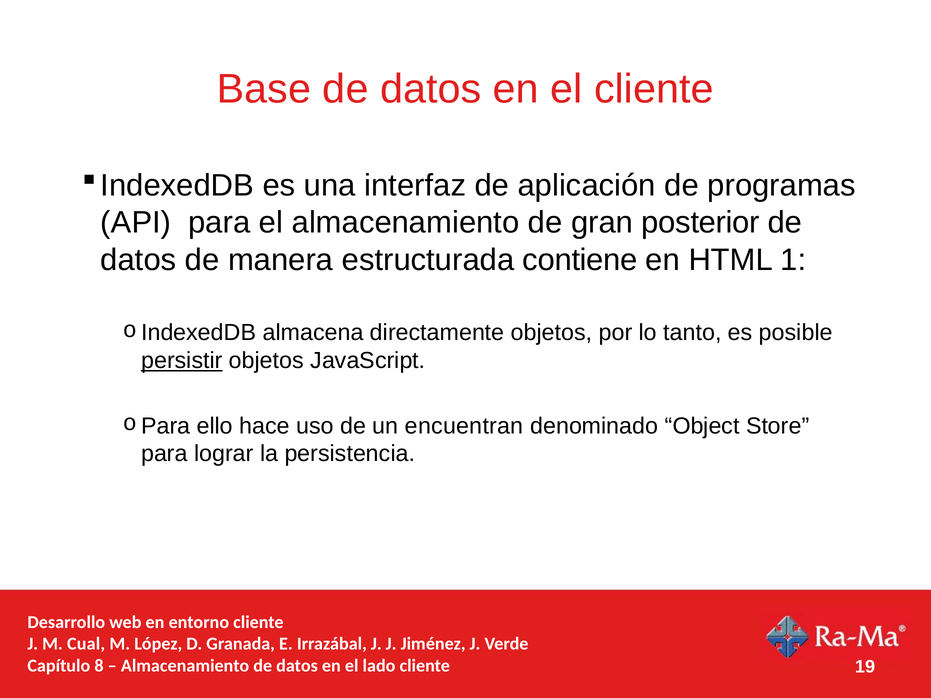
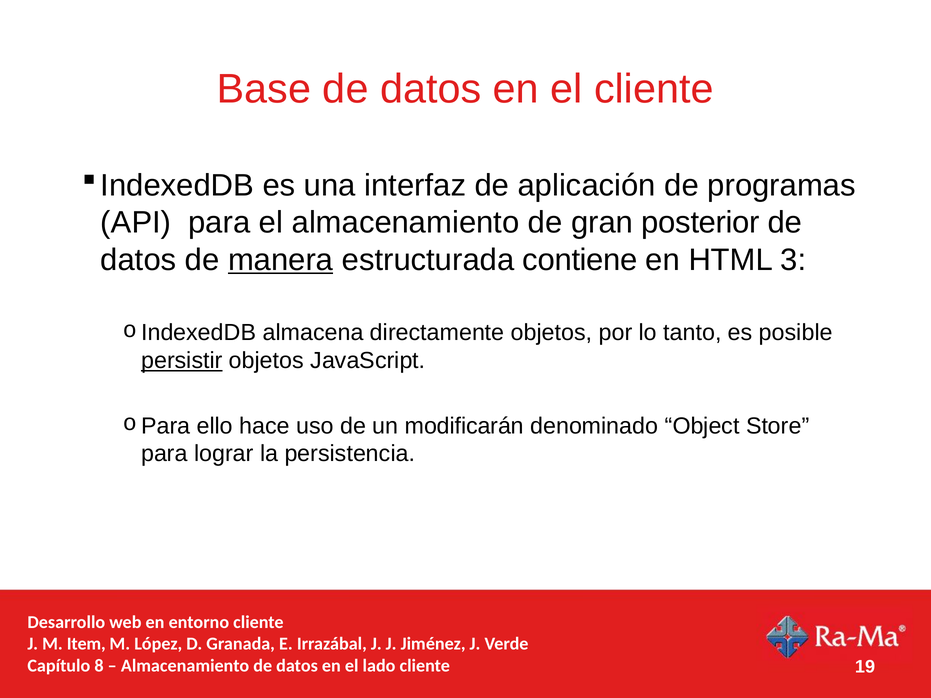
manera underline: none -> present
1: 1 -> 3
encuentran: encuentran -> modificarán
Cual: Cual -> Item
